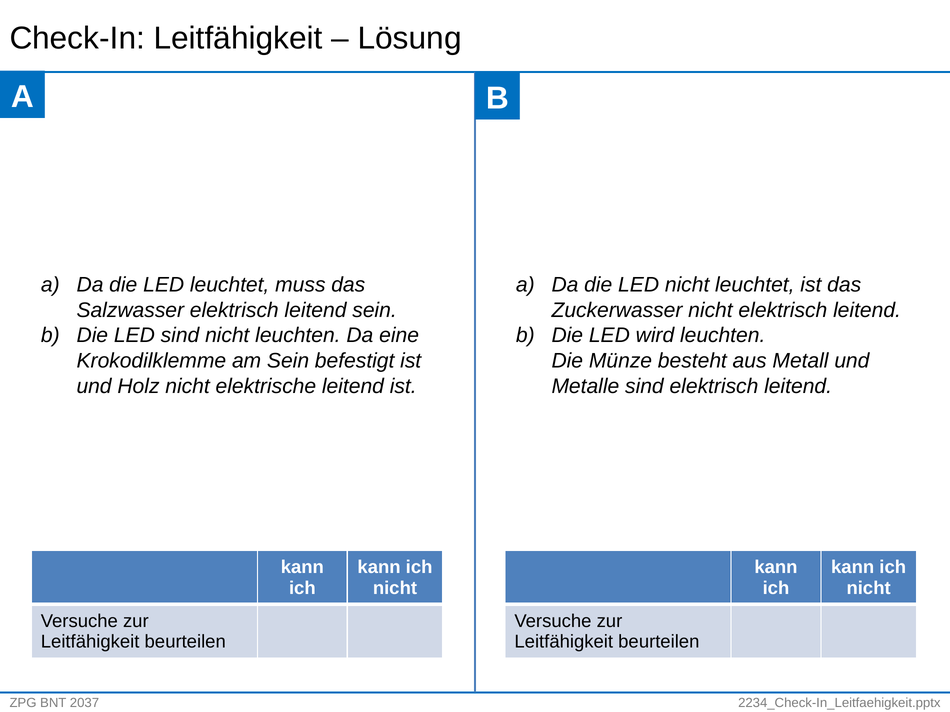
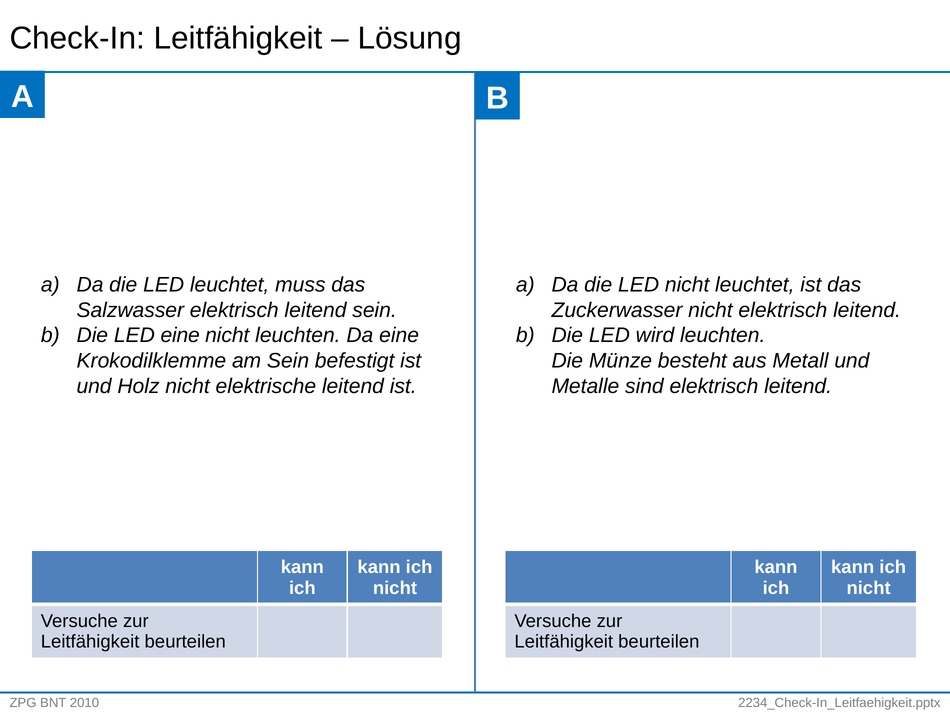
LED sind: sind -> eine
2037: 2037 -> 2010
